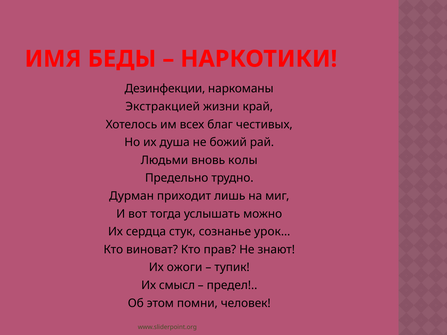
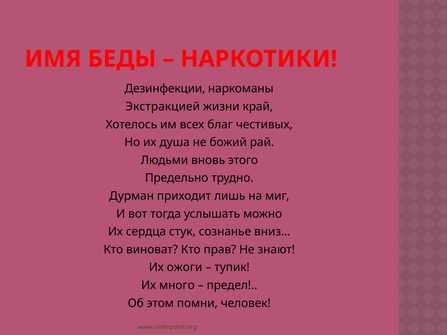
колы: колы -> этого
урок…: урок… -> вниз…
смысл: смысл -> много
